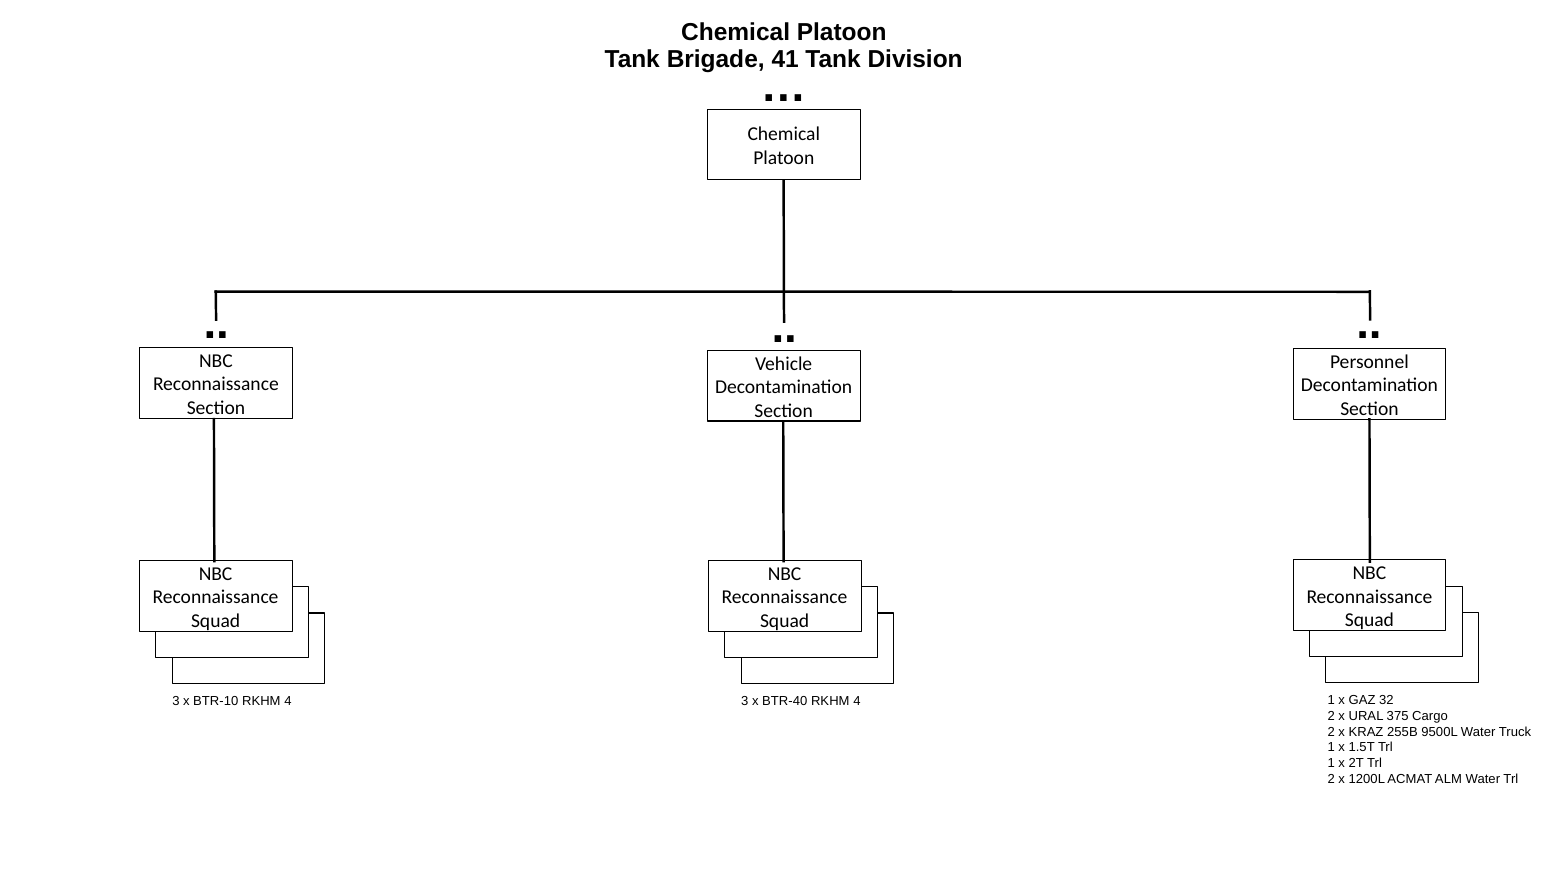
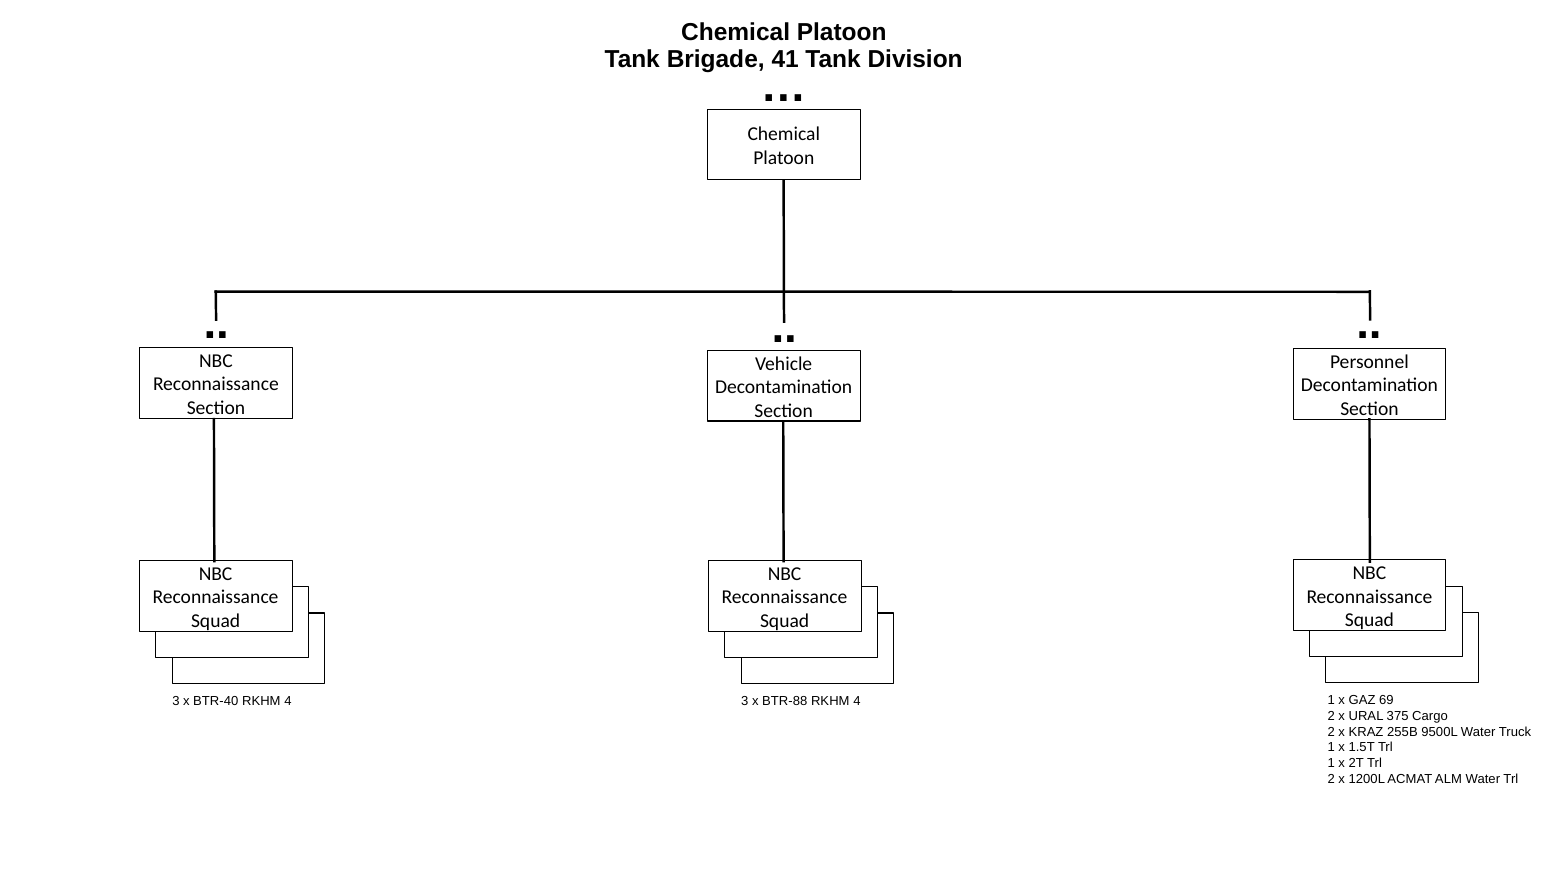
32: 32 -> 69
BTR-10: BTR-10 -> BTR-40
BTR-40: BTR-40 -> BTR-88
